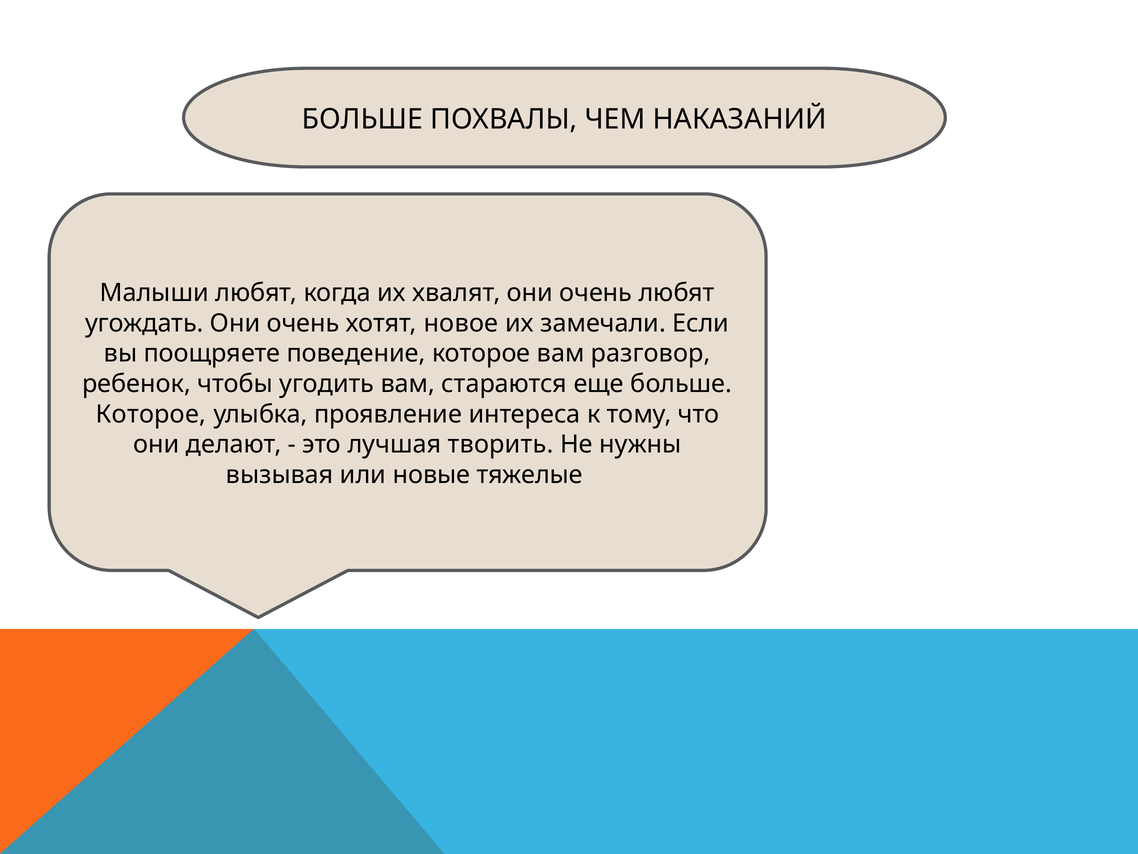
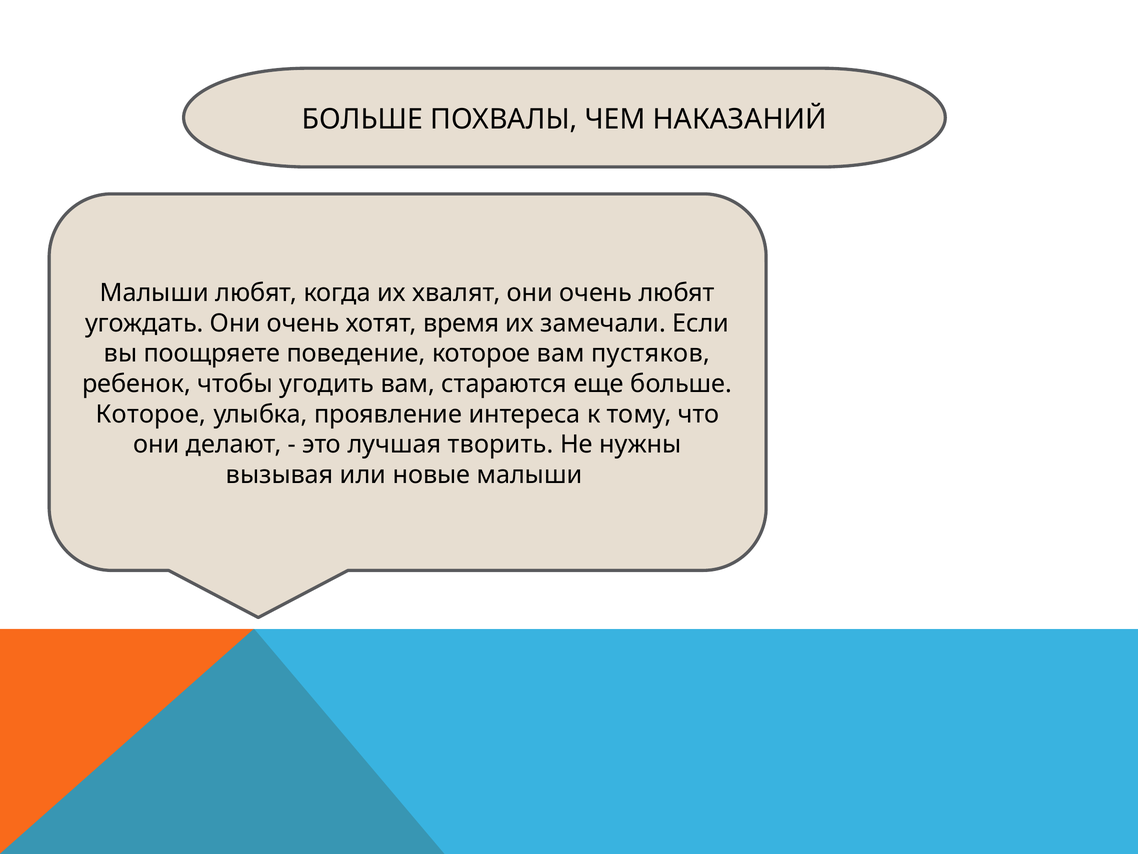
новое: новое -> время
разговор: разговор -> пустяков
новые тяжелые: тяжелые -> малыши
